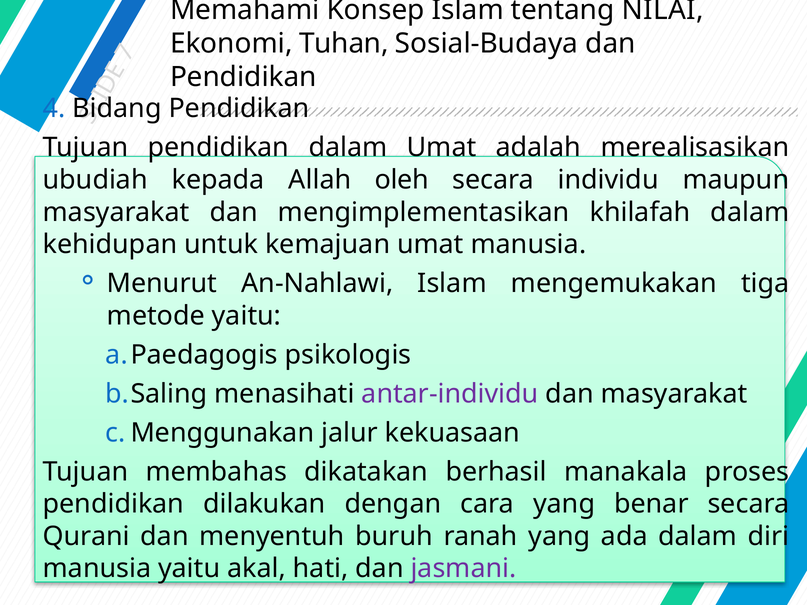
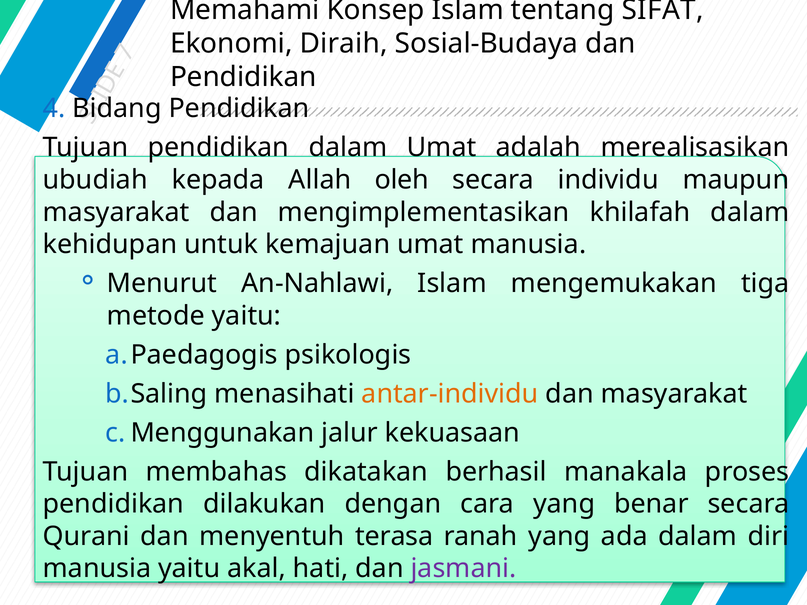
NILAI: NILAI -> SIFAT
Tuhan: Tuhan -> Diraih
antar-individu colour: purple -> orange
buruh: buruh -> terasa
